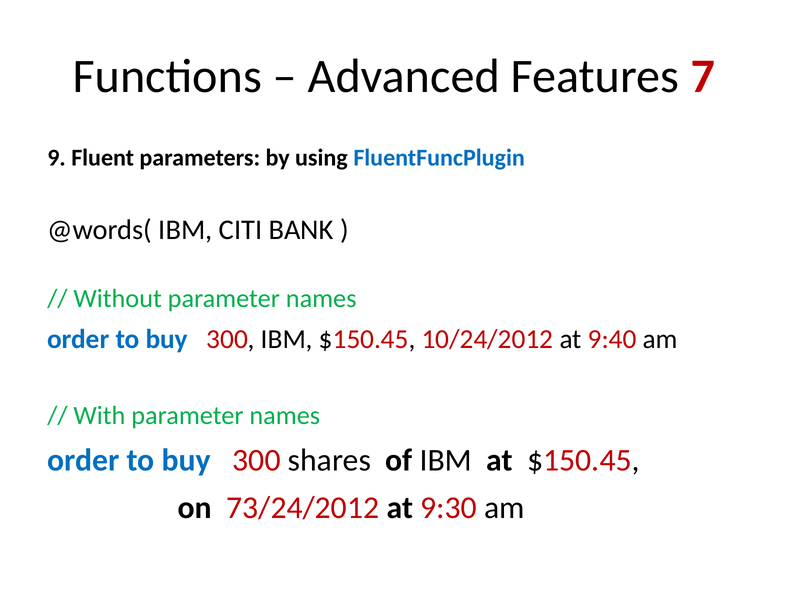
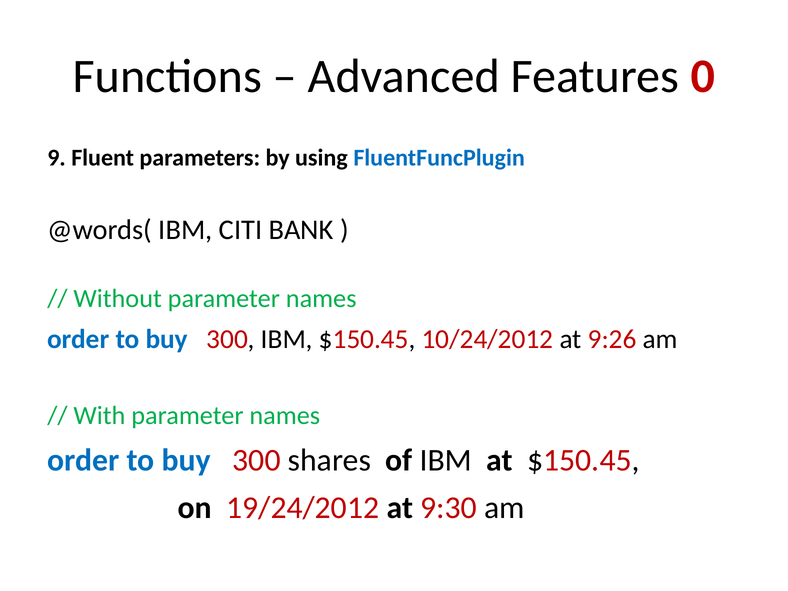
7: 7 -> 0
9:40: 9:40 -> 9:26
73/24/2012: 73/24/2012 -> 19/24/2012
